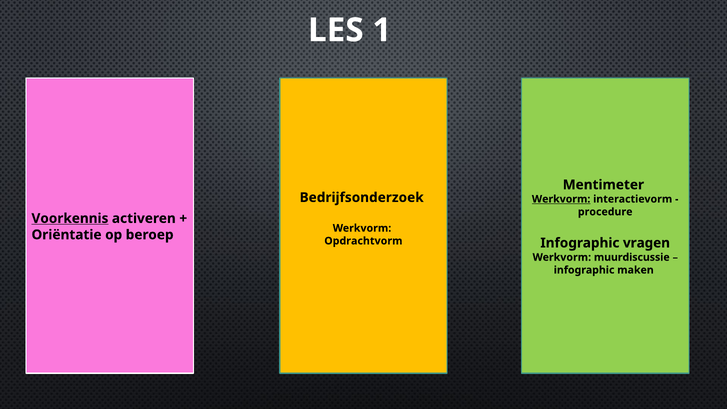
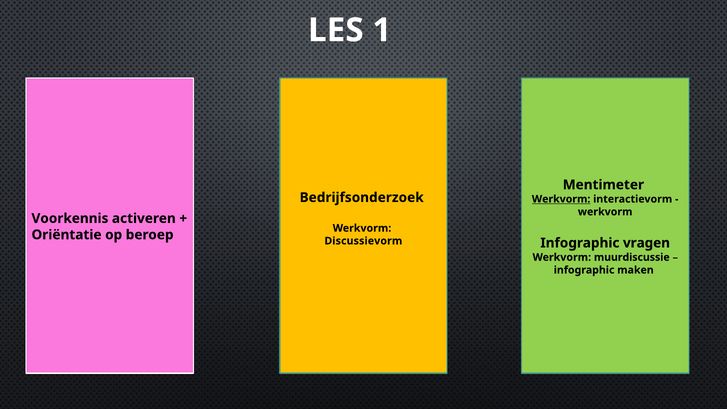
procedure at (605, 212): procedure -> werkvorm
Voorkennis underline: present -> none
Opdrachtvorm: Opdrachtvorm -> Discussievorm
